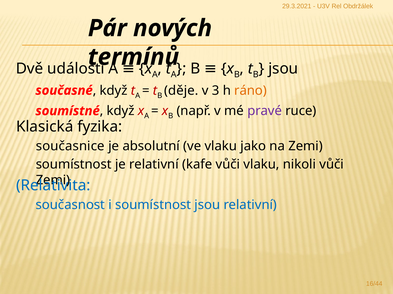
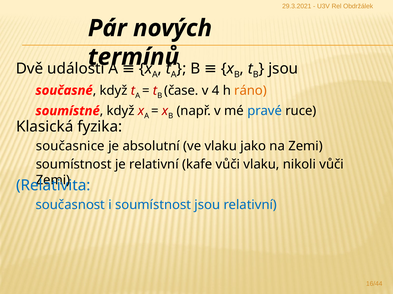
děje: děje -> čase
3: 3 -> 4
pravé colour: purple -> blue
